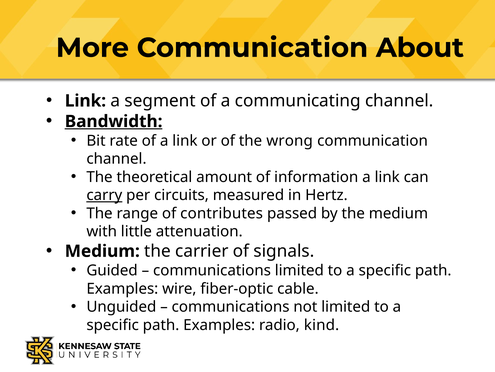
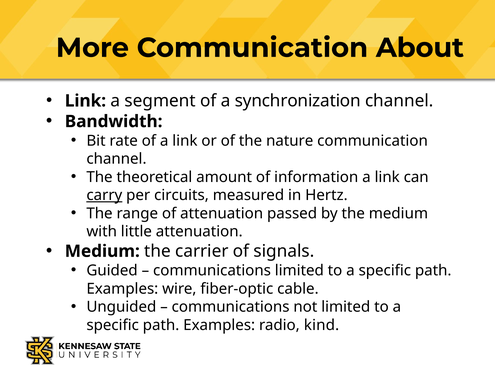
communicating: communicating -> synchronization
Bandwidth underline: present -> none
wrong: wrong -> nature
of contributes: contributes -> attenuation
